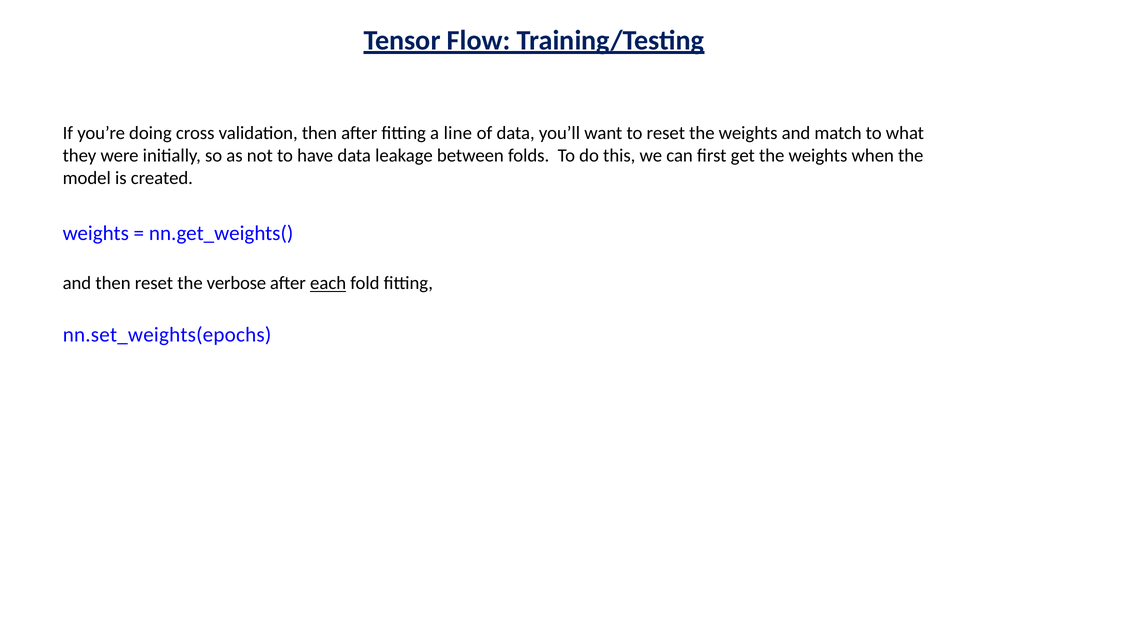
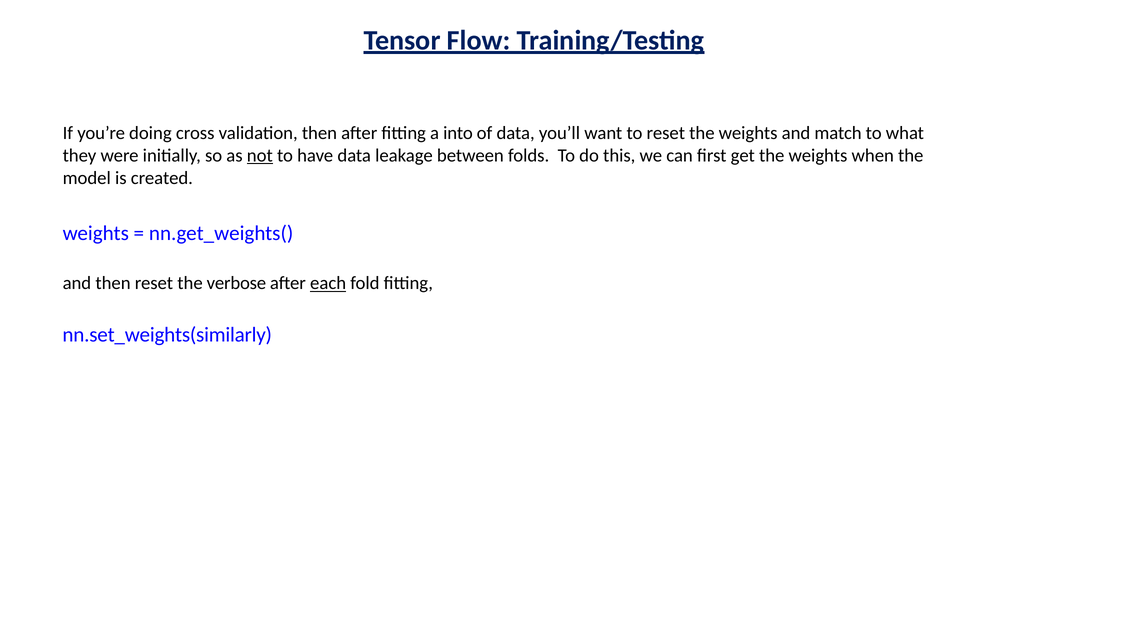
line: line -> into
not underline: none -> present
nn.set_weights(epochs: nn.set_weights(epochs -> nn.set_weights(similarly
